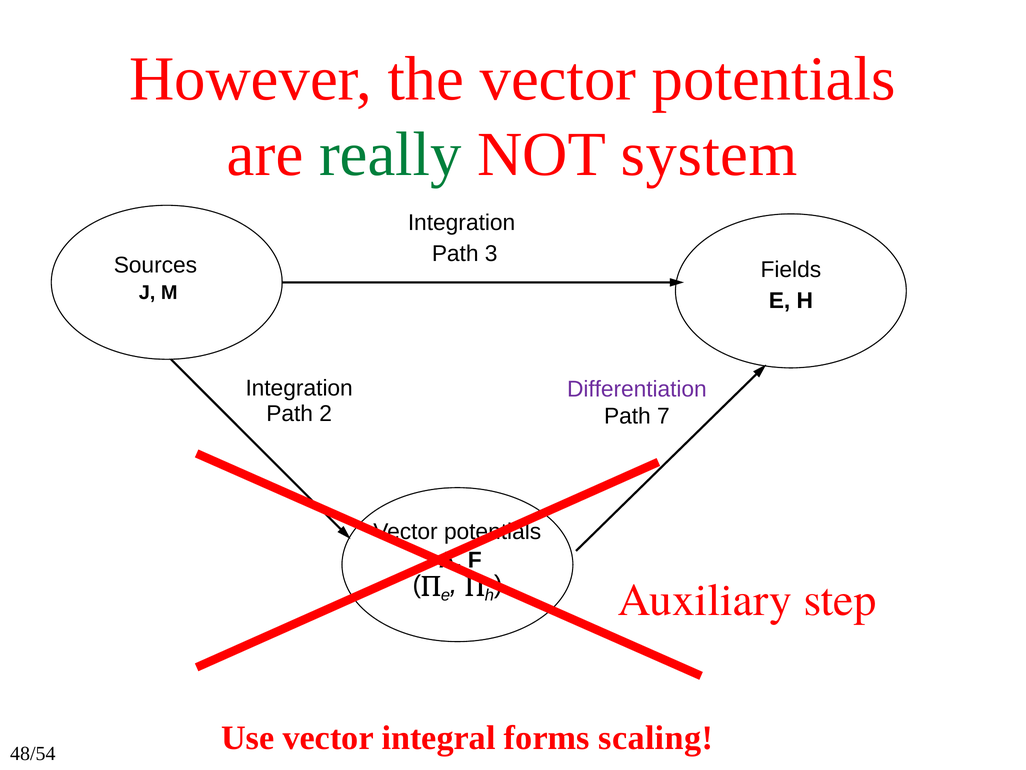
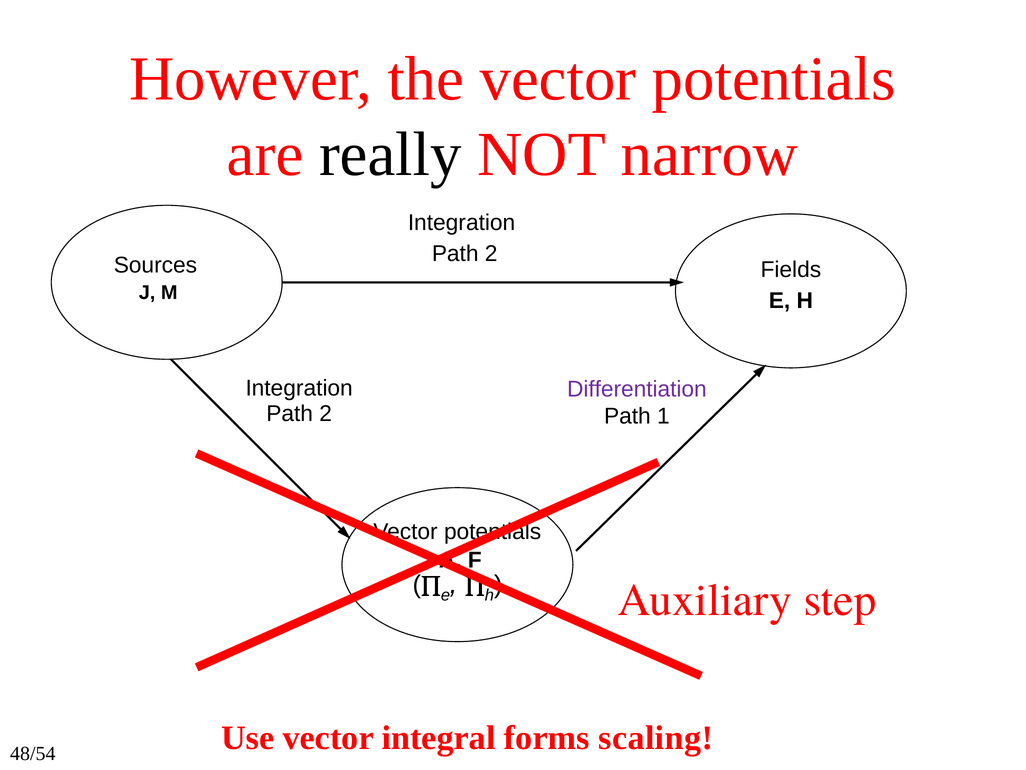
really colour: green -> black
system: system -> narrow
3 at (491, 254): 3 -> 2
7: 7 -> 1
